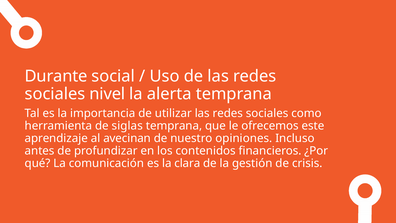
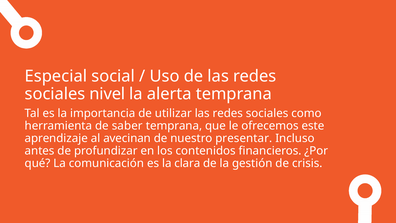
Durante: Durante -> Especial
siglas: siglas -> saber
opiniones: opiniones -> presentar
